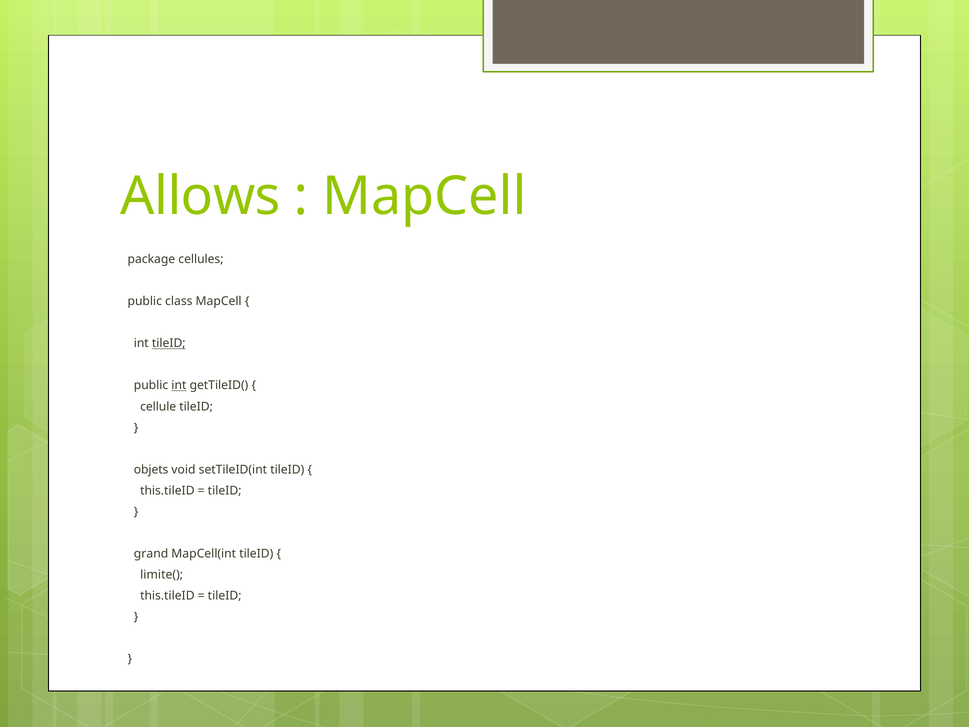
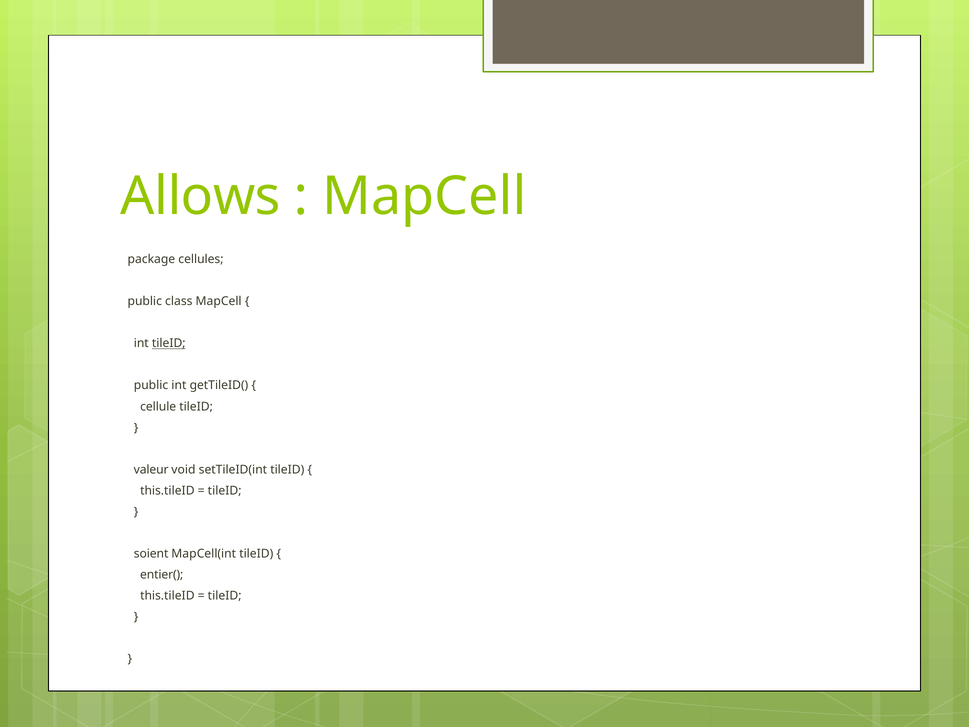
int at (179, 385) underline: present -> none
objets: objets -> valeur
grand: grand -> soient
limite(: limite( -> entier(
